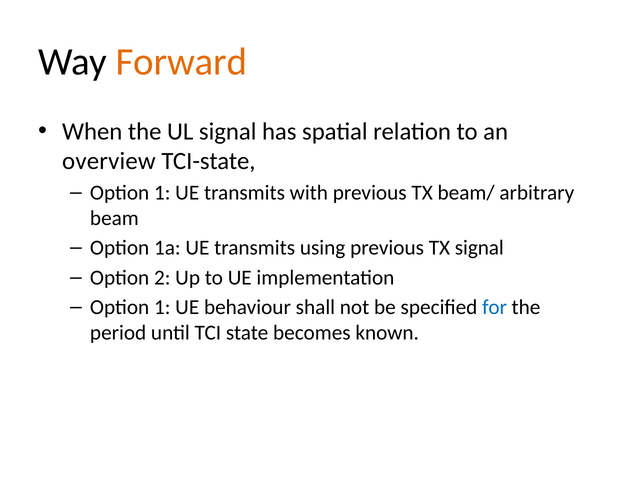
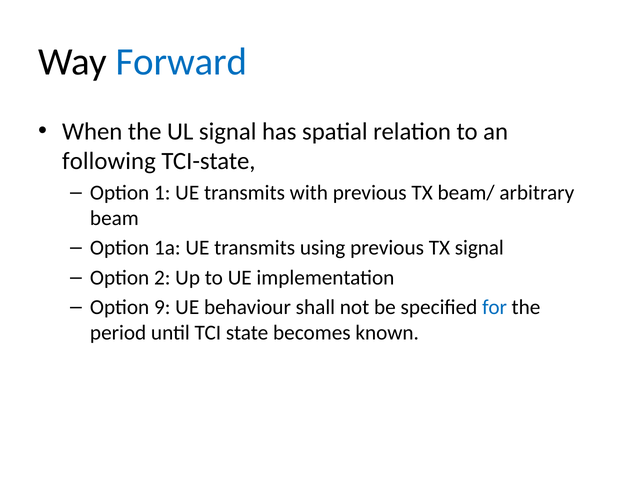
Forward colour: orange -> blue
overview: overview -> following
1 at (162, 307): 1 -> 9
